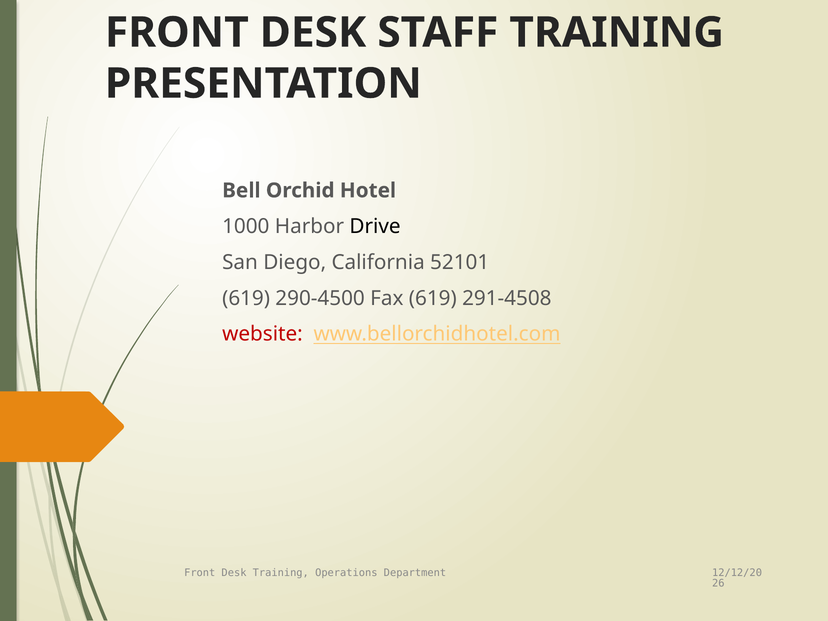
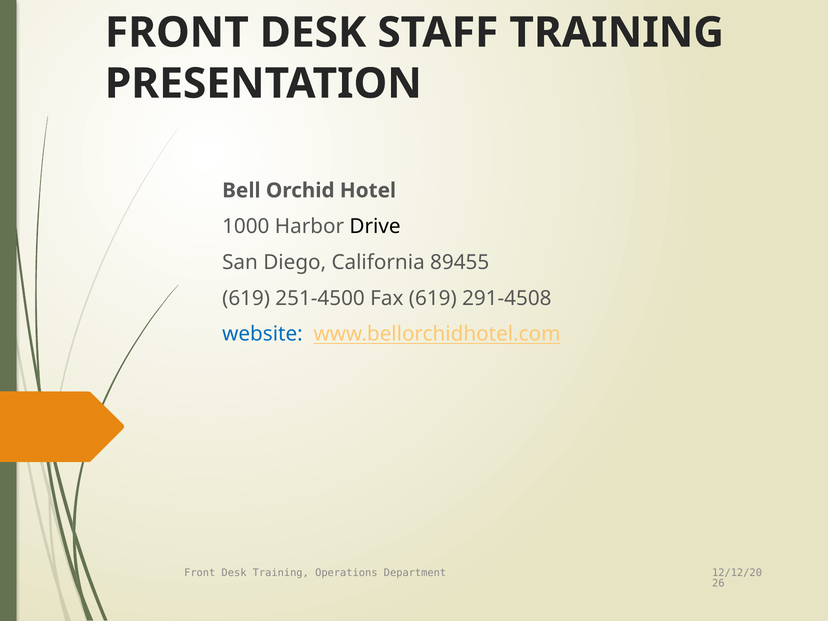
52101: 52101 -> 89455
290-4500: 290-4500 -> 251-4500
website colour: red -> blue
